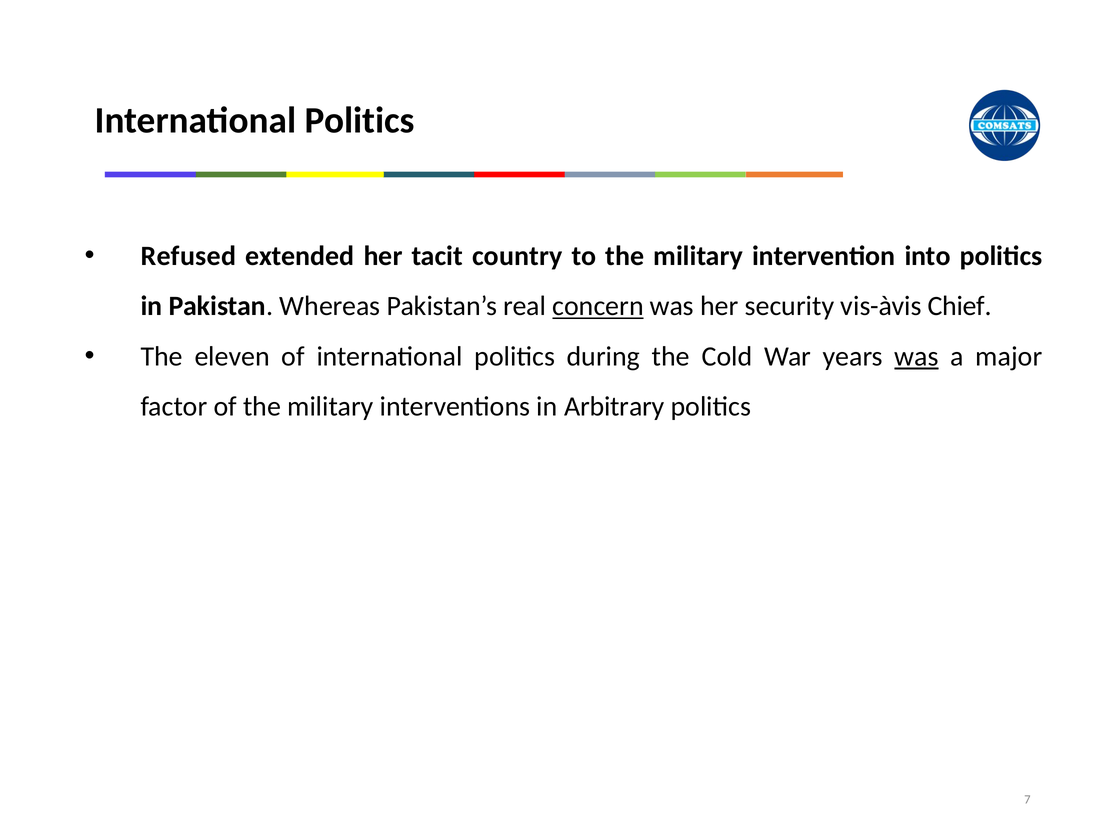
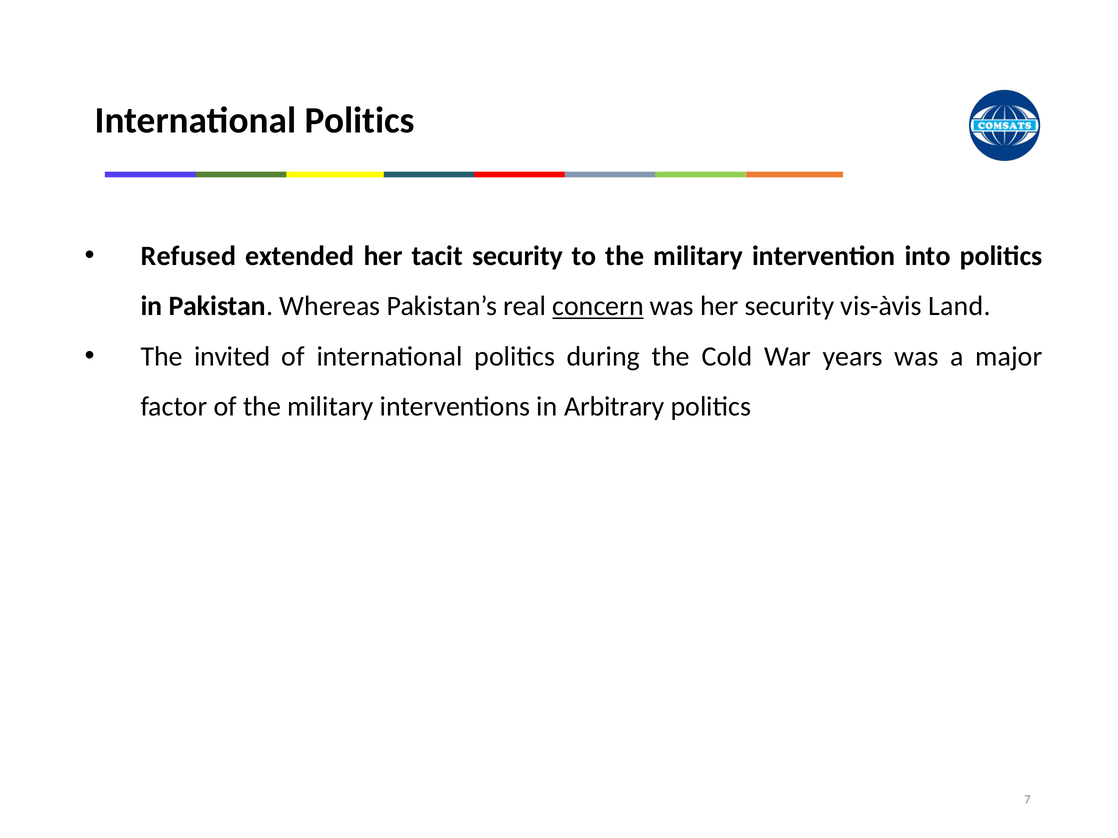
tacit country: country -> security
Chief: Chief -> Land
eleven: eleven -> invited
was at (917, 357) underline: present -> none
